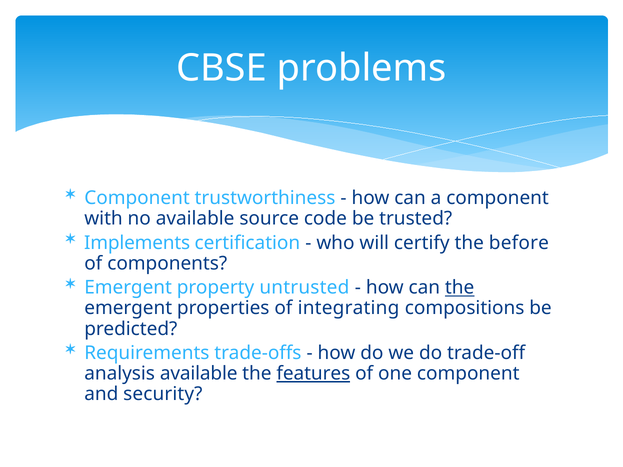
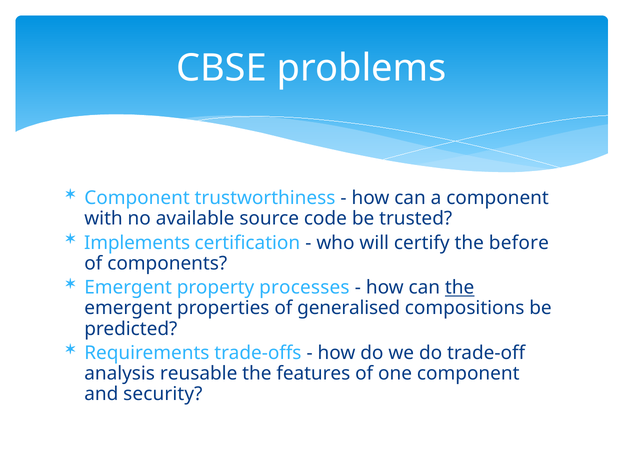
untrusted: untrusted -> processes
integrating: integrating -> generalised
analysis available: available -> reusable
features underline: present -> none
